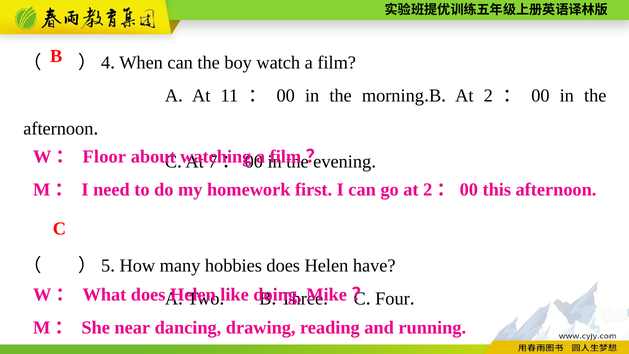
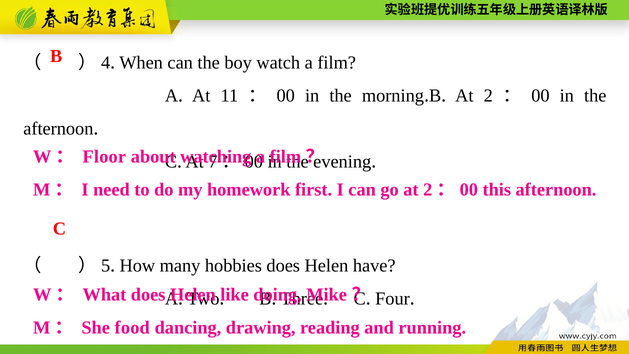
near: near -> food
